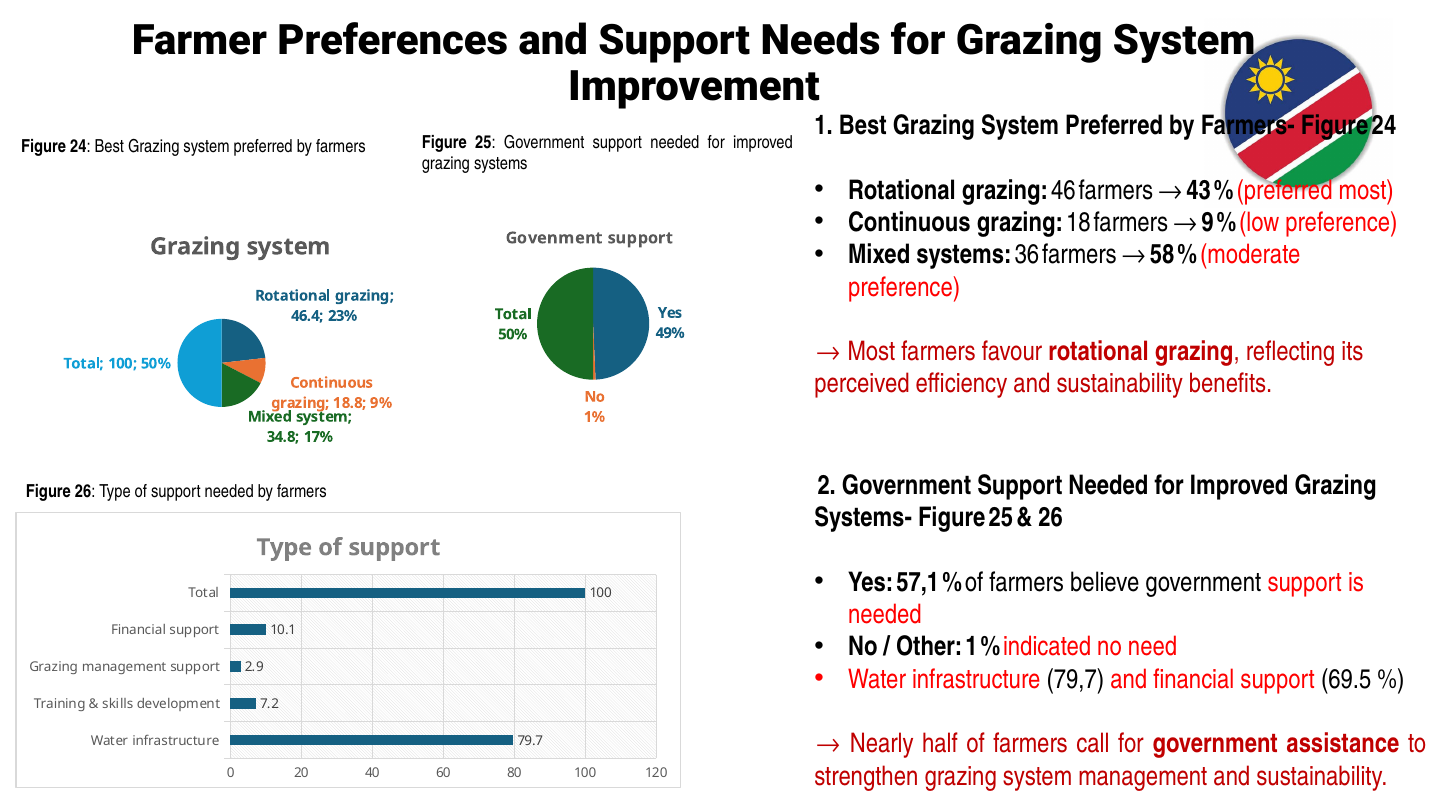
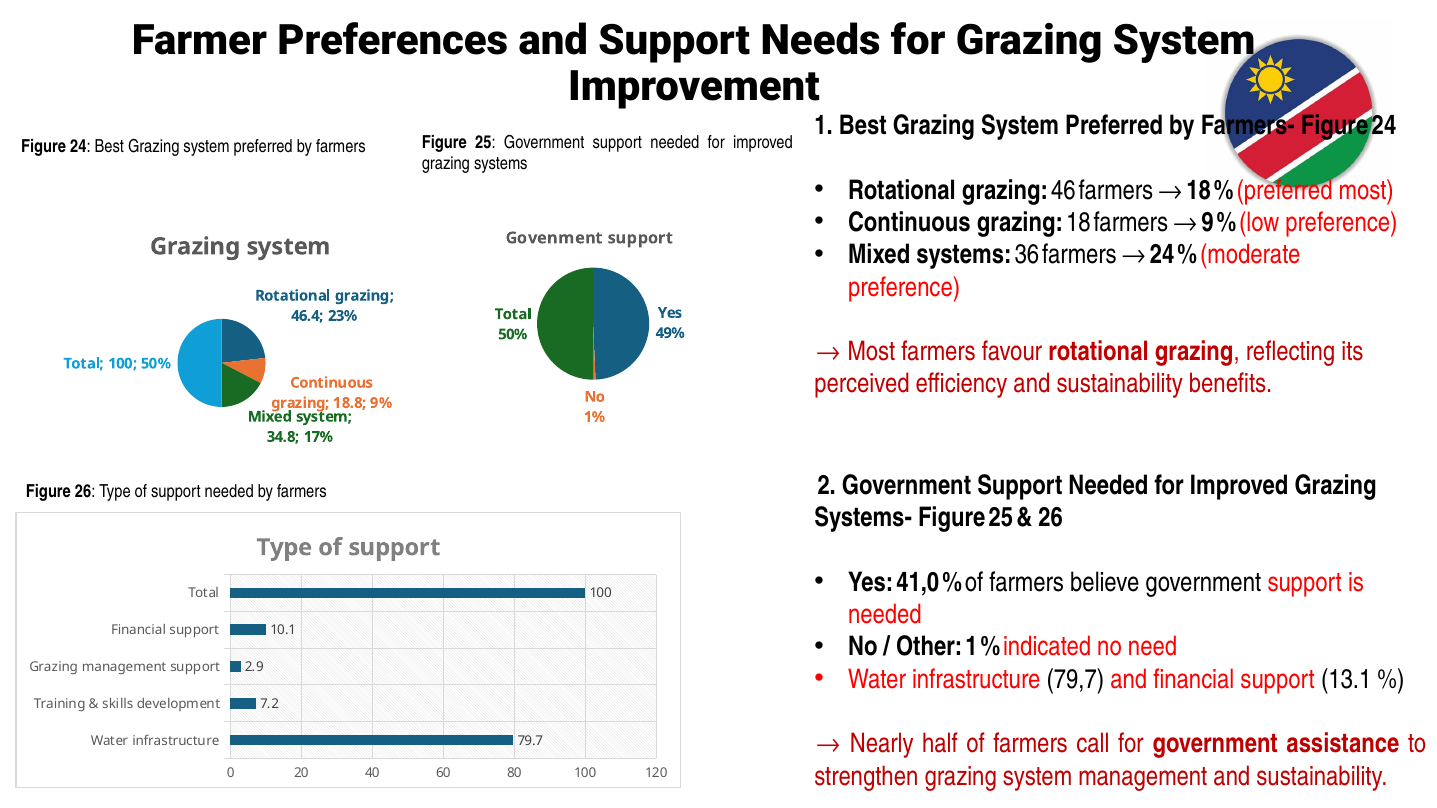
43 at (1199, 190): 43 -> 18
58 at (1162, 255): 58 -> 24
57,1: 57,1 -> 41,0
69.5: 69.5 -> 13.1
